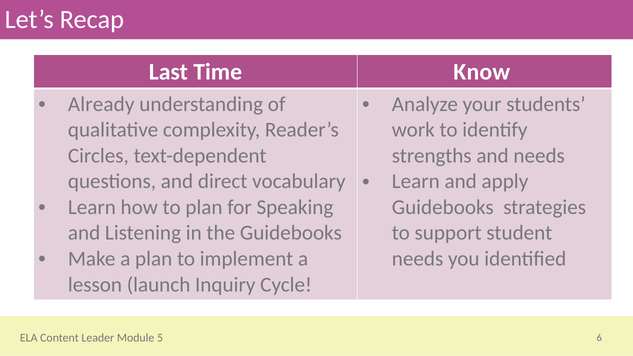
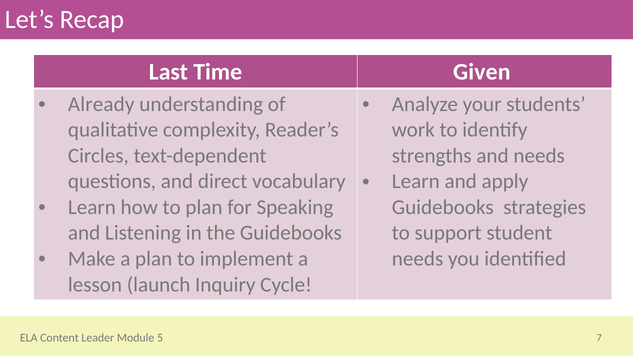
Know: Know -> Given
6: 6 -> 7
